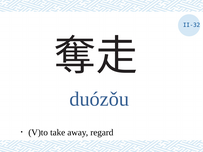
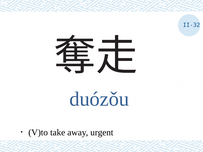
regard: regard -> urgent
